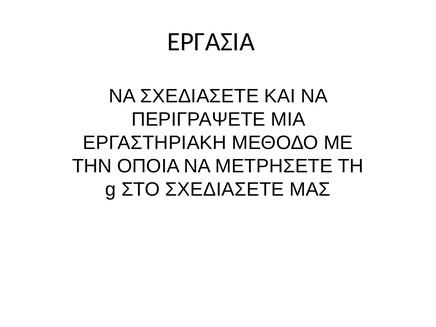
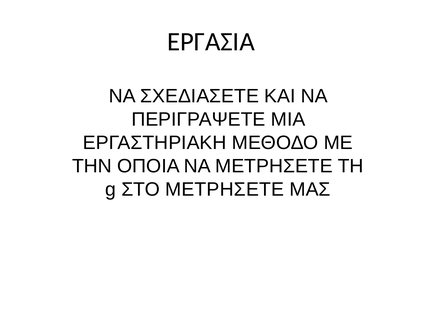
ΣΤΟ ΣΧΕΔΙΑΣΕΤΕ: ΣΧΕΔΙΑΣΕΤΕ -> ΜΕΤΡΗΣΕΤΕ
